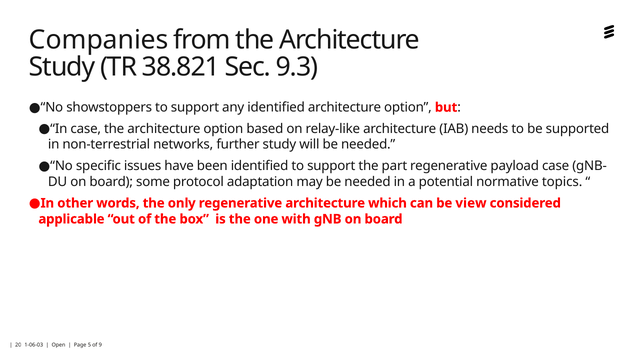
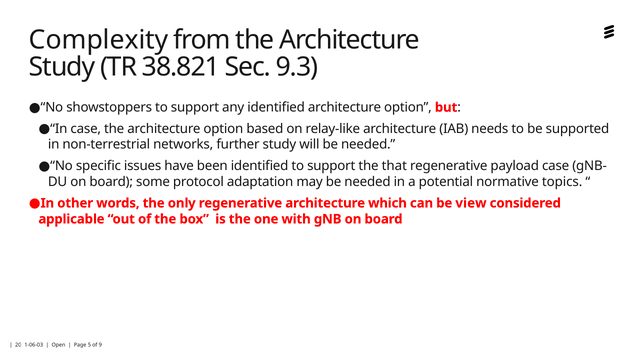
Companies: Companies -> Complexity
part: part -> that
